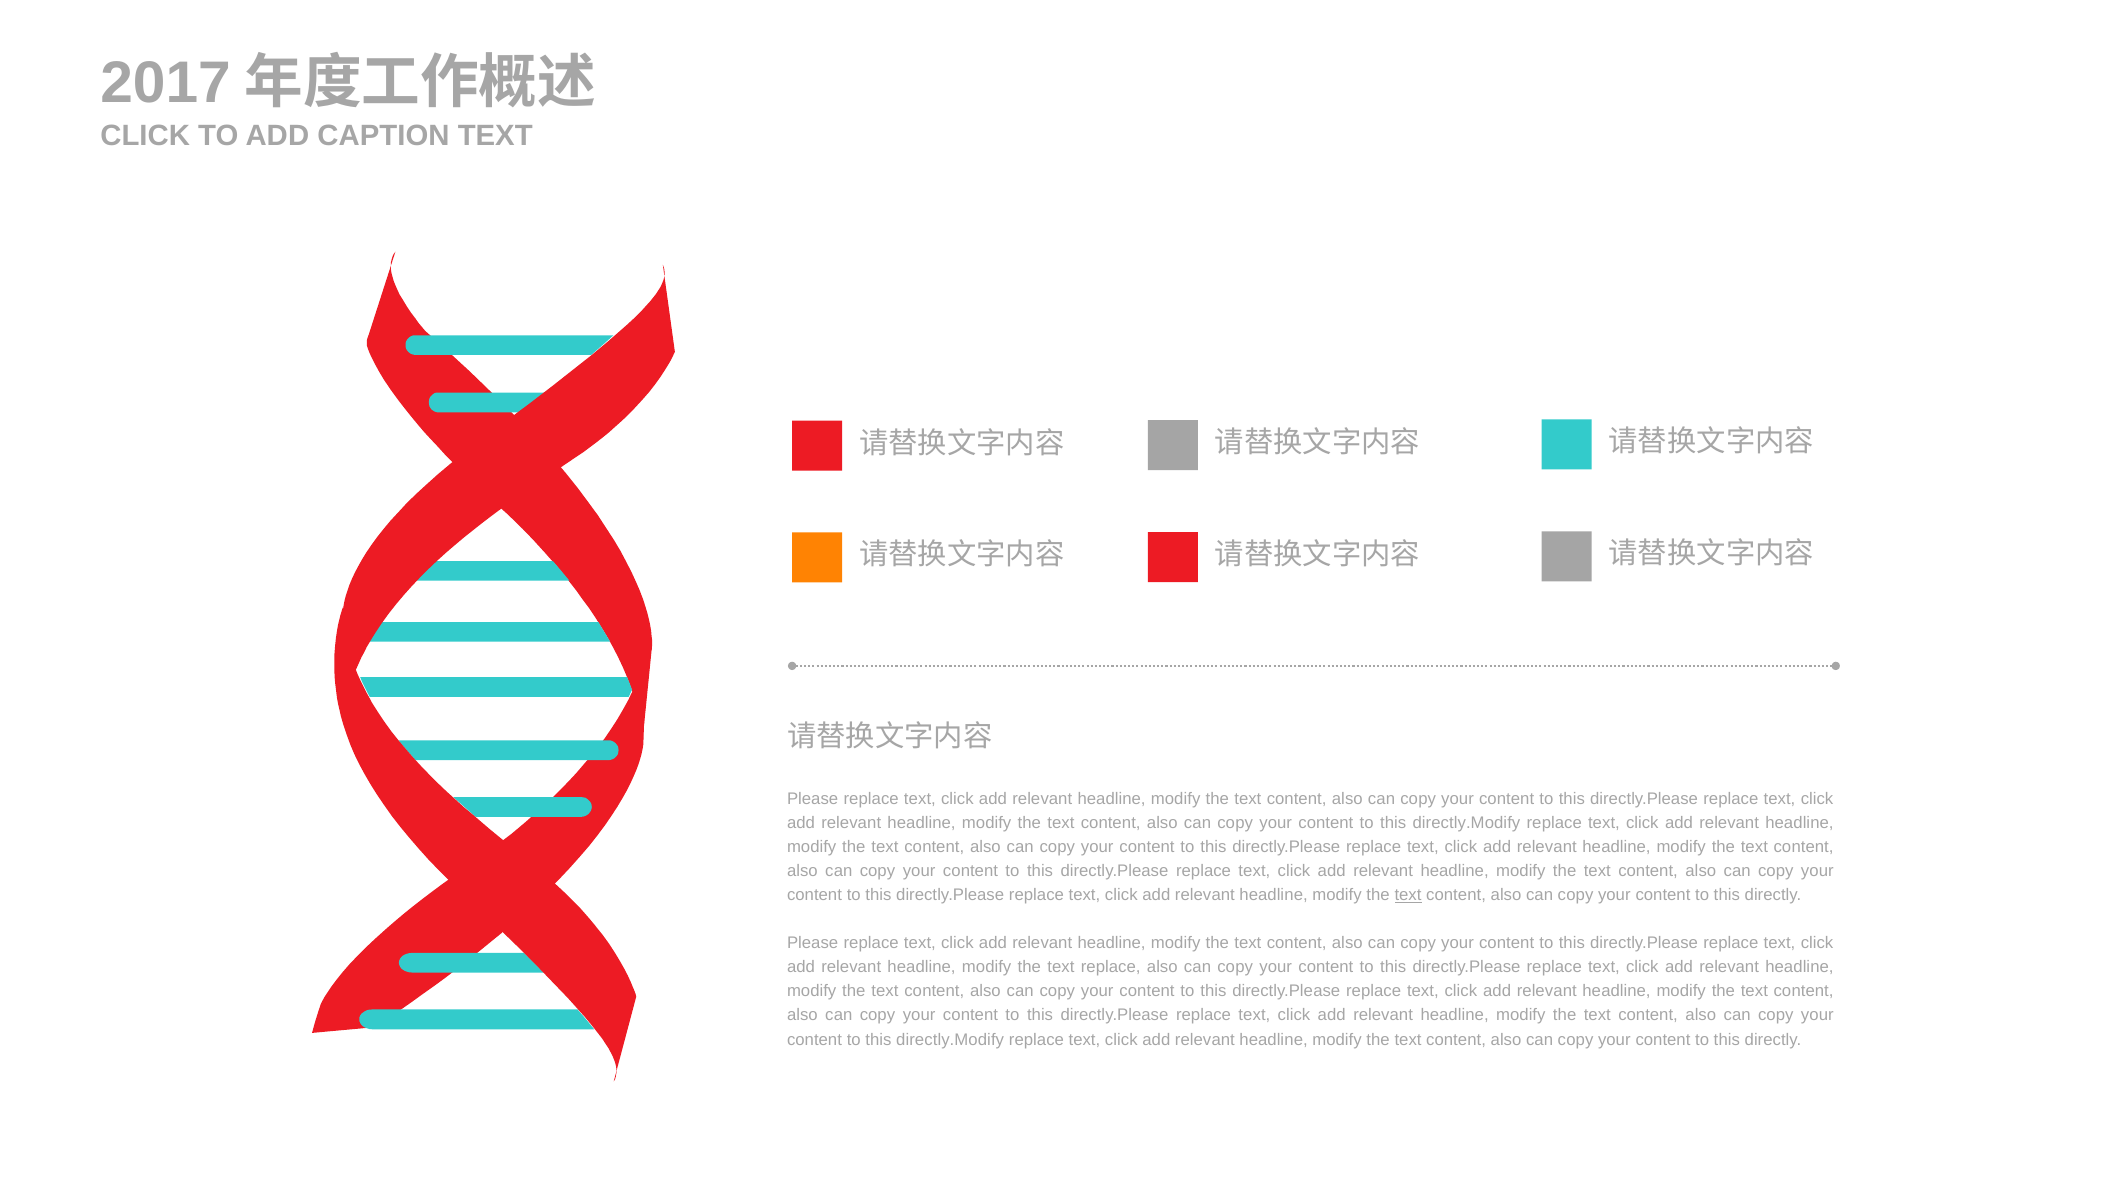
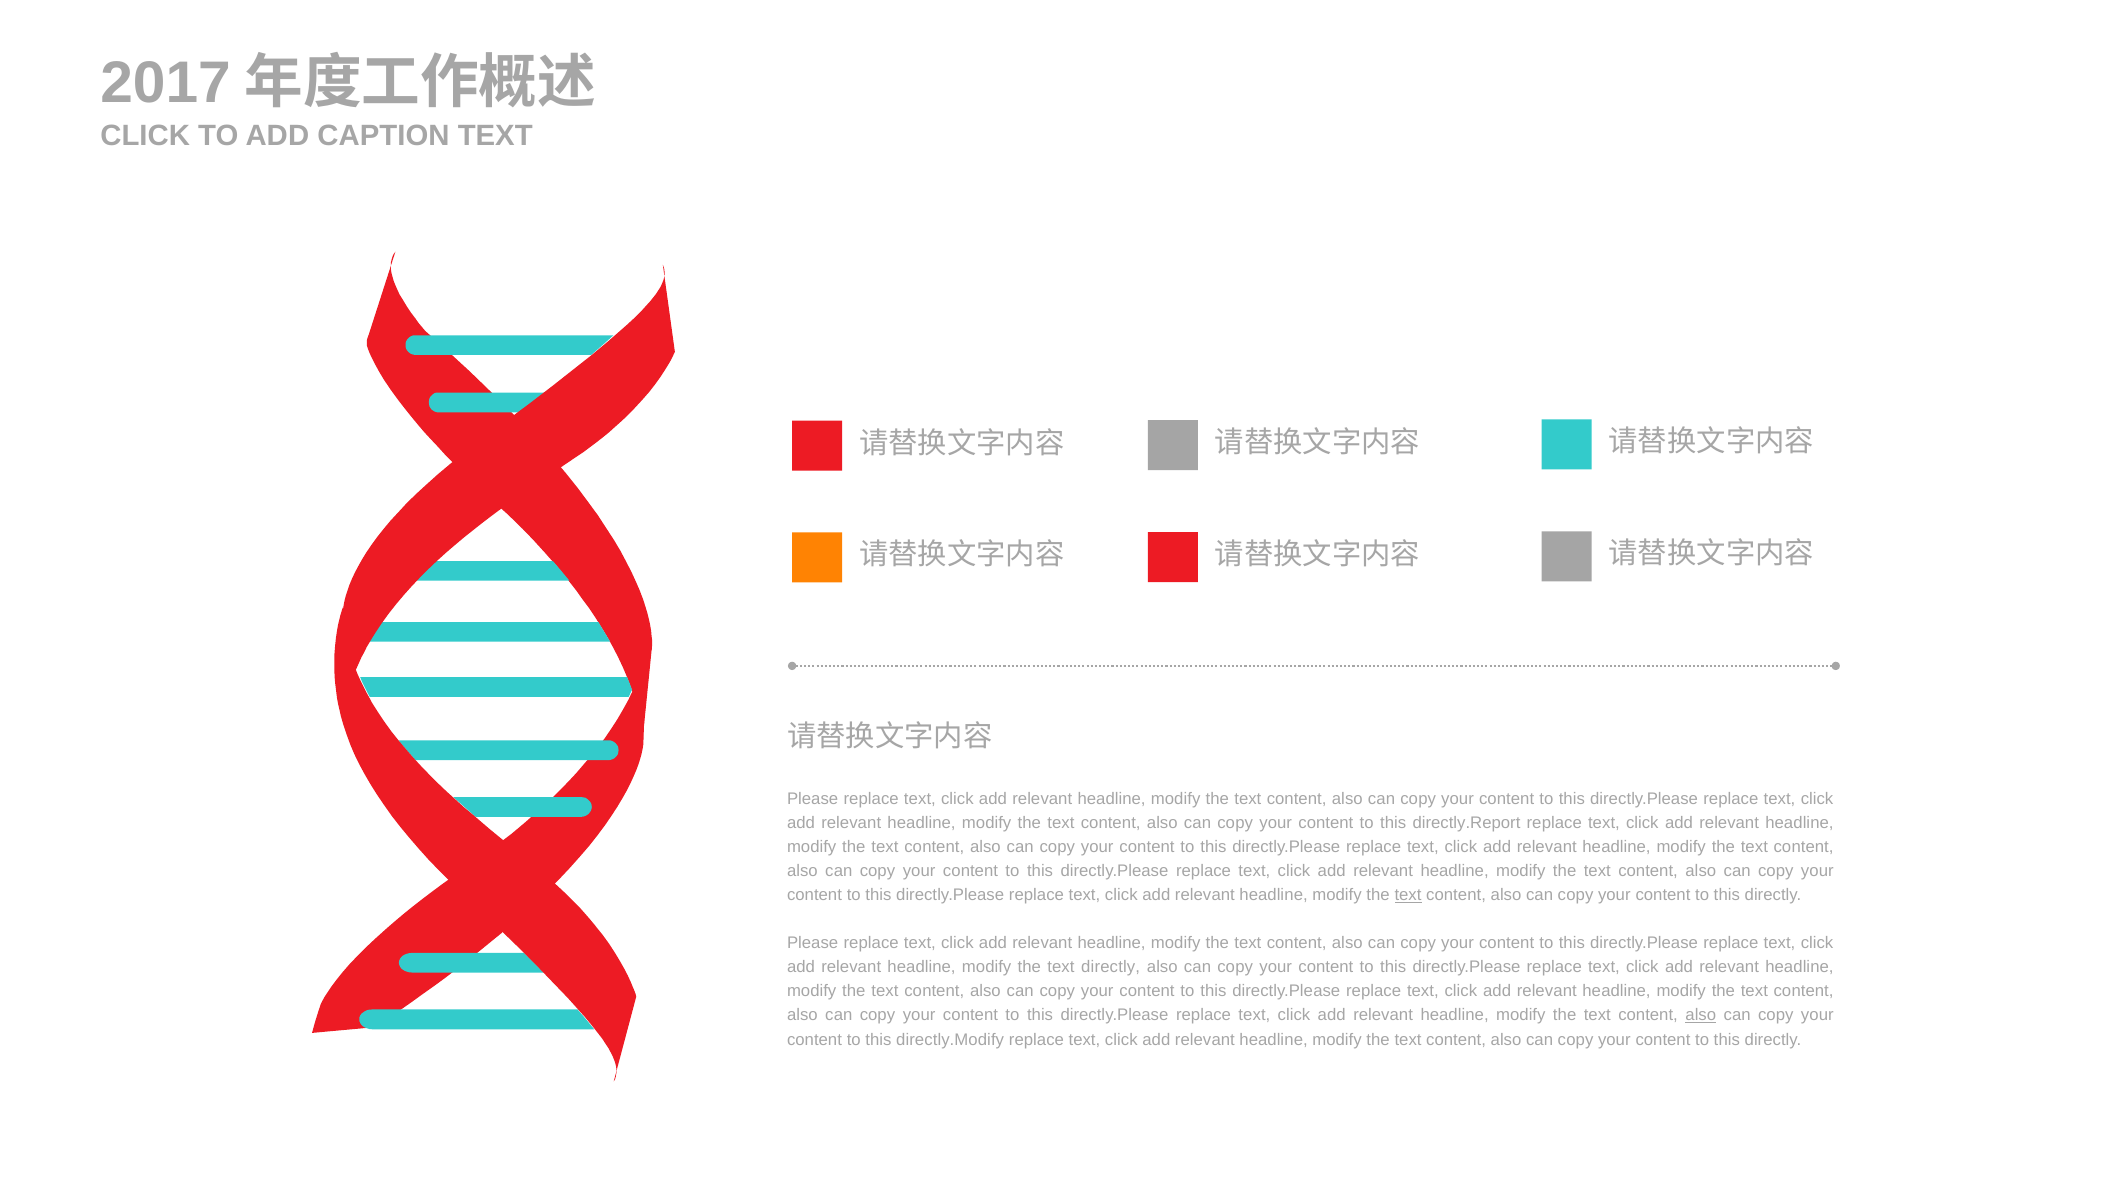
directly.Modify at (1466, 823): directly.Modify -> directly.Report
text replace: replace -> directly
also at (1701, 1015) underline: none -> present
